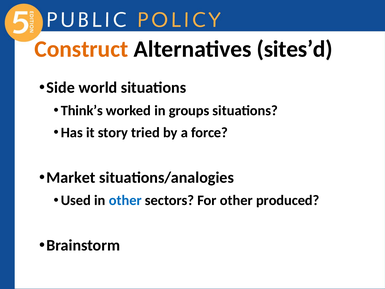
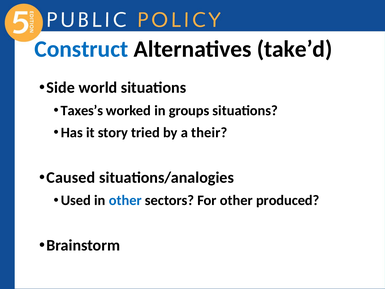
Construct colour: orange -> blue
sites’d: sites’d -> take’d
Think’s: Think’s -> Taxes’s
force: force -> their
Market: Market -> Caused
